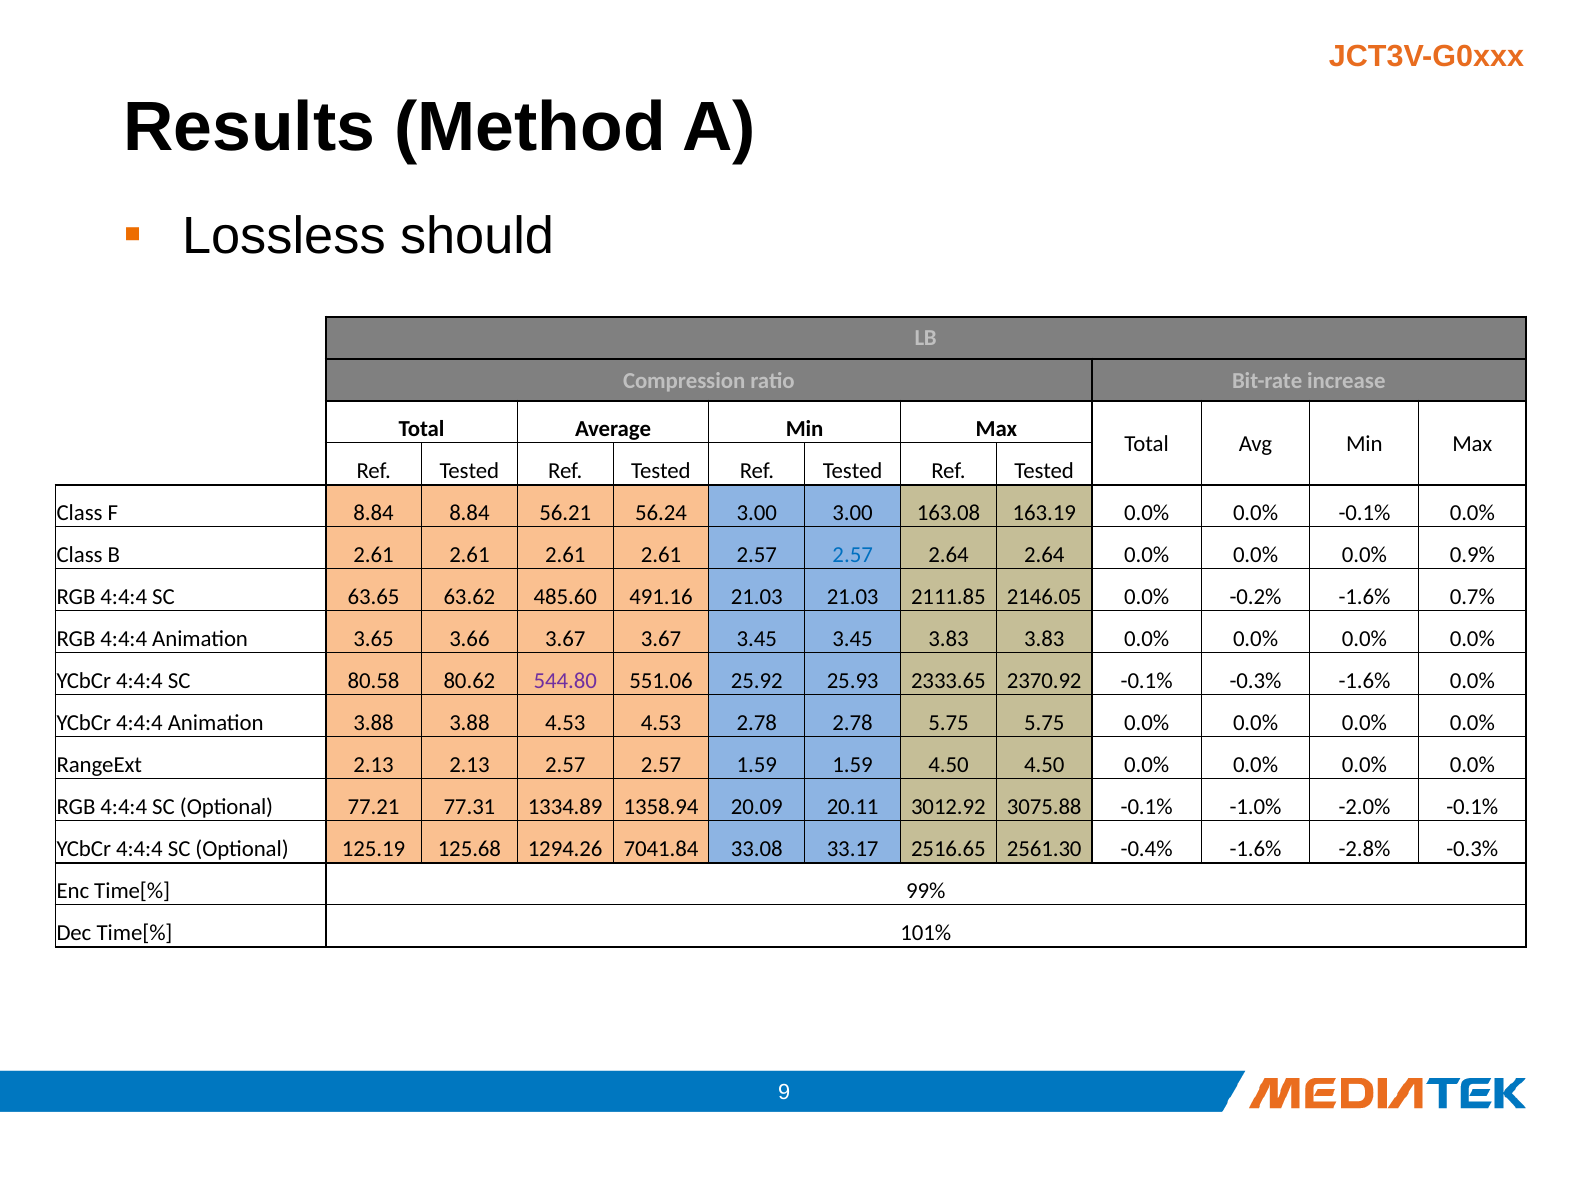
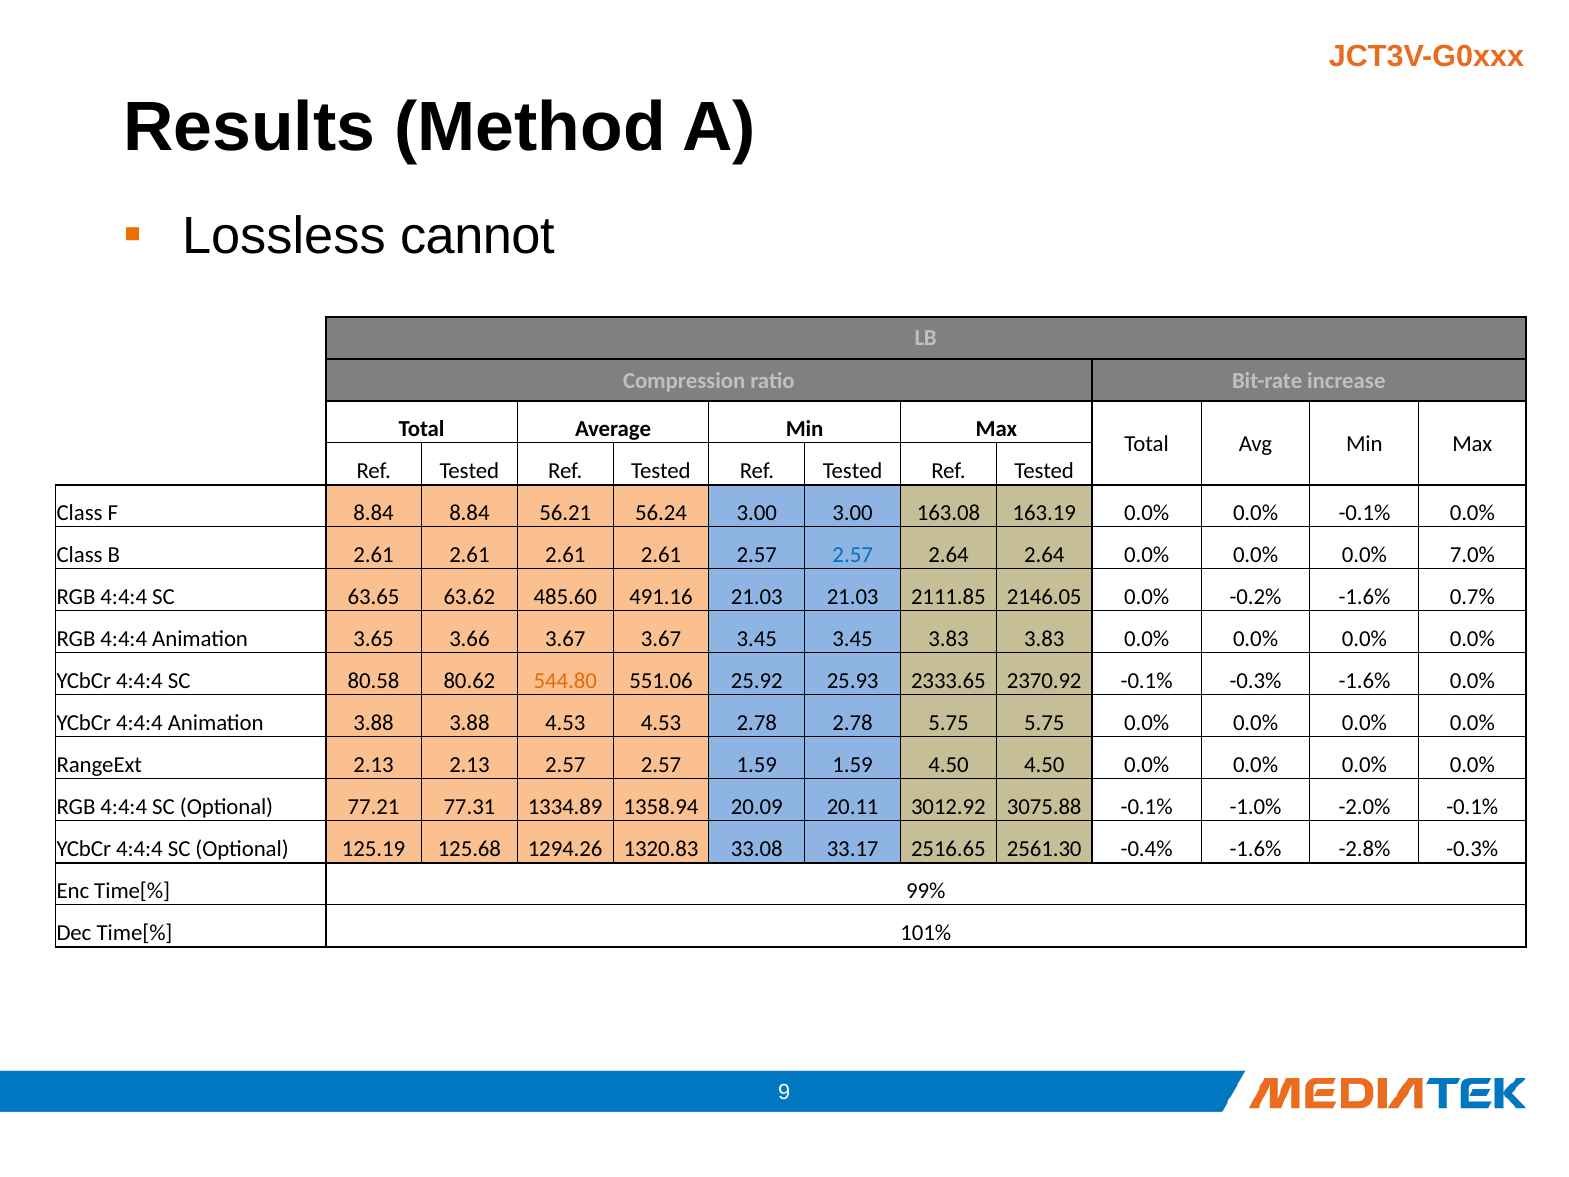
should: should -> cannot
0.9%: 0.9% -> 7.0%
544.80 colour: purple -> orange
7041.84: 7041.84 -> 1320.83
